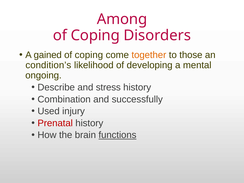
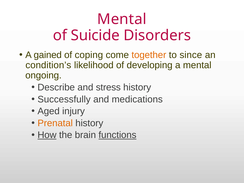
Among at (122, 19): Among -> Mental
Coping at (95, 35): Coping -> Suicide
those: those -> since
Combination: Combination -> Successfully
successfully: successfully -> medications
Used: Used -> Aged
Prenatal colour: red -> orange
How underline: none -> present
